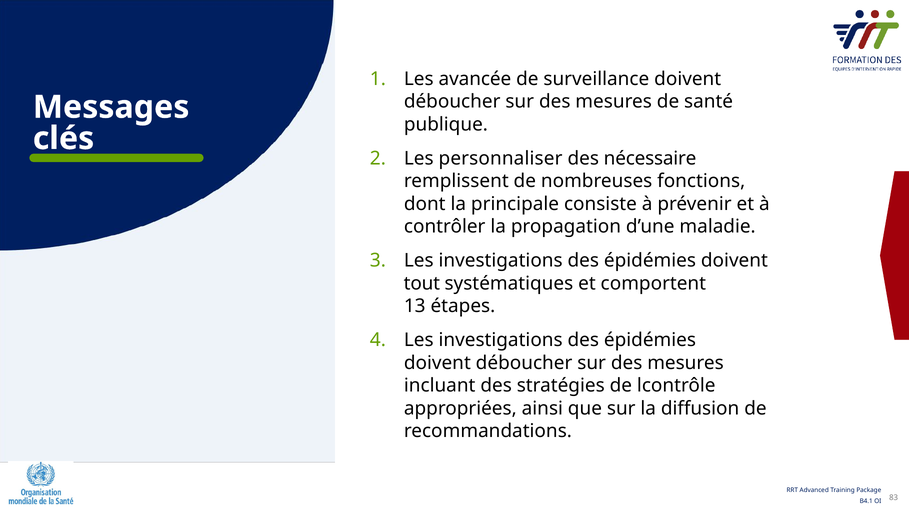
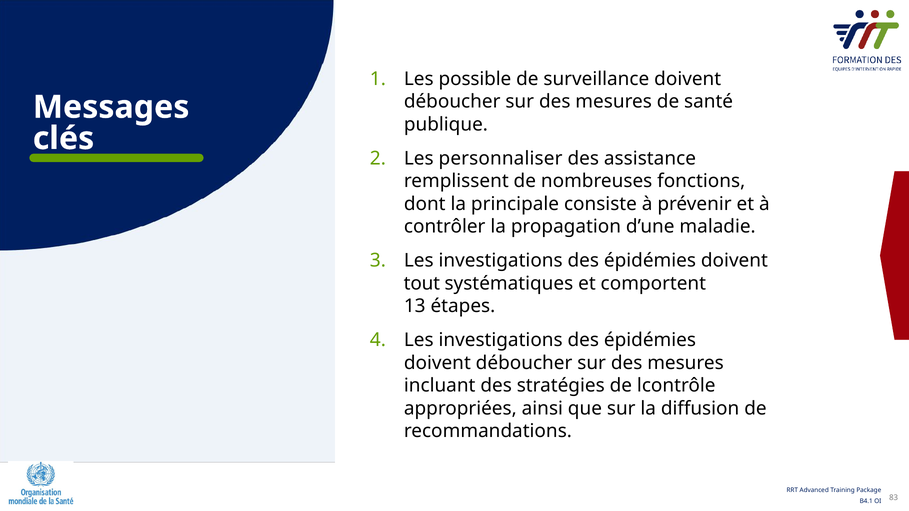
avancée: avancée -> possible
nécessaire: nécessaire -> assistance
